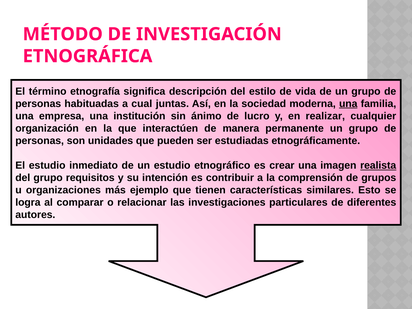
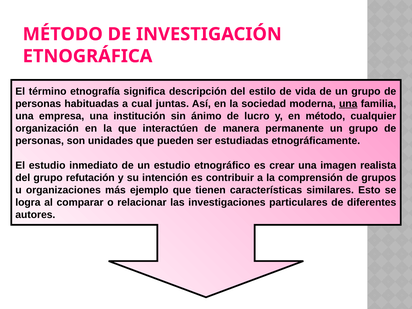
en realizar: realizar -> método
realista underline: present -> none
requisitos: requisitos -> refutación
